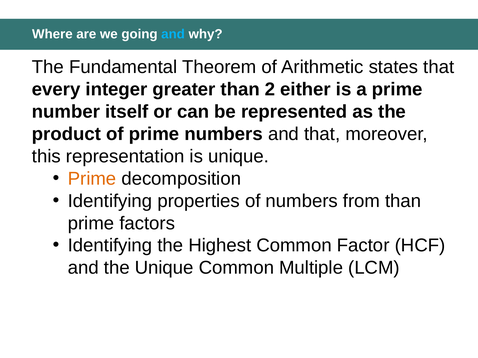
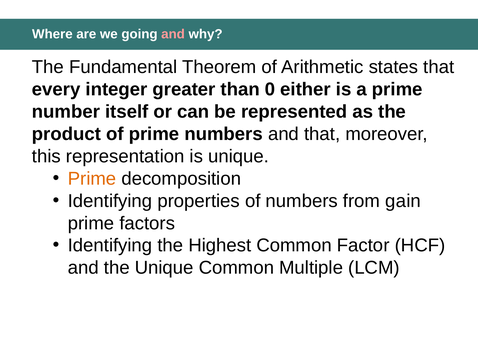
and at (173, 34) colour: light blue -> pink
2: 2 -> 0
from than: than -> gain
